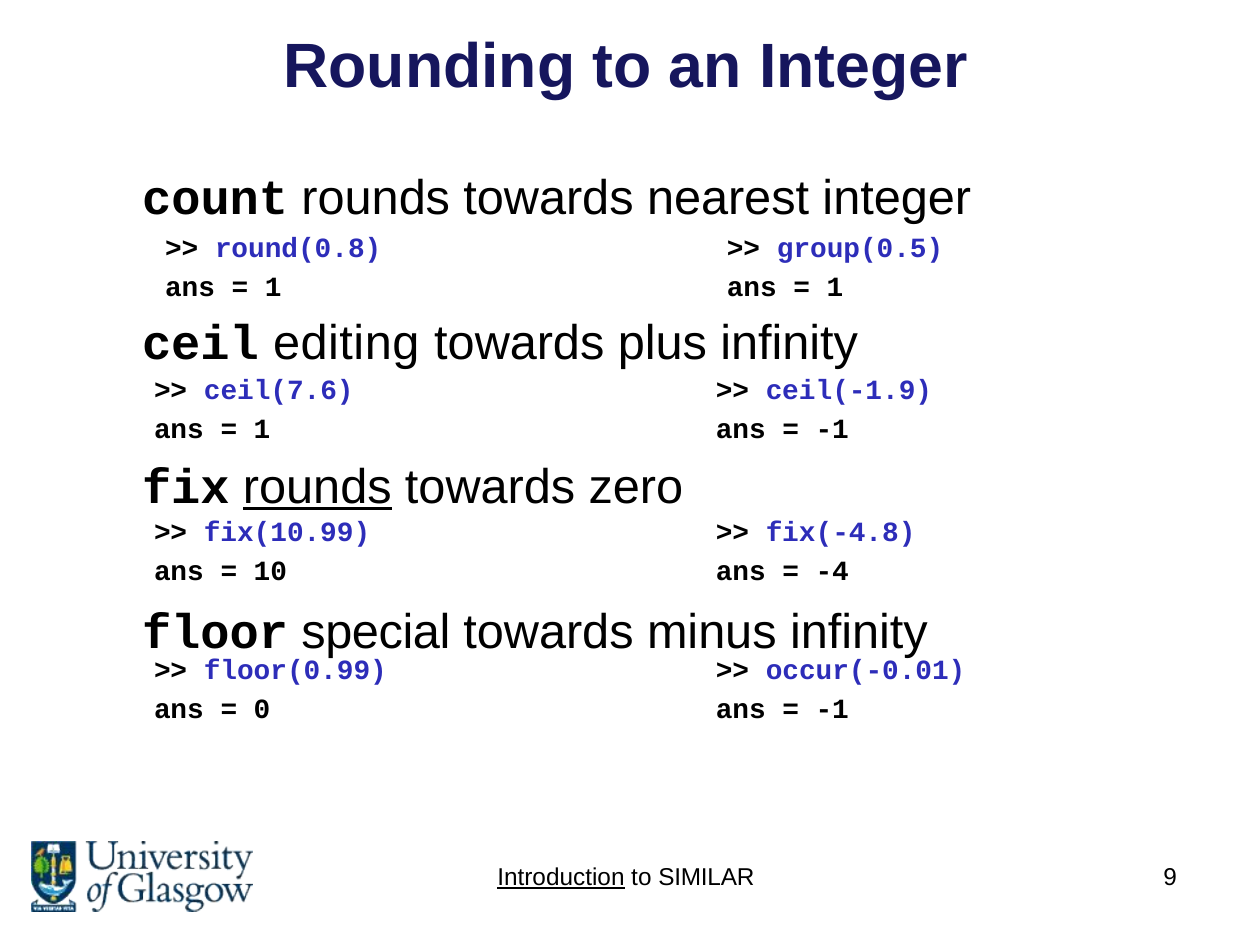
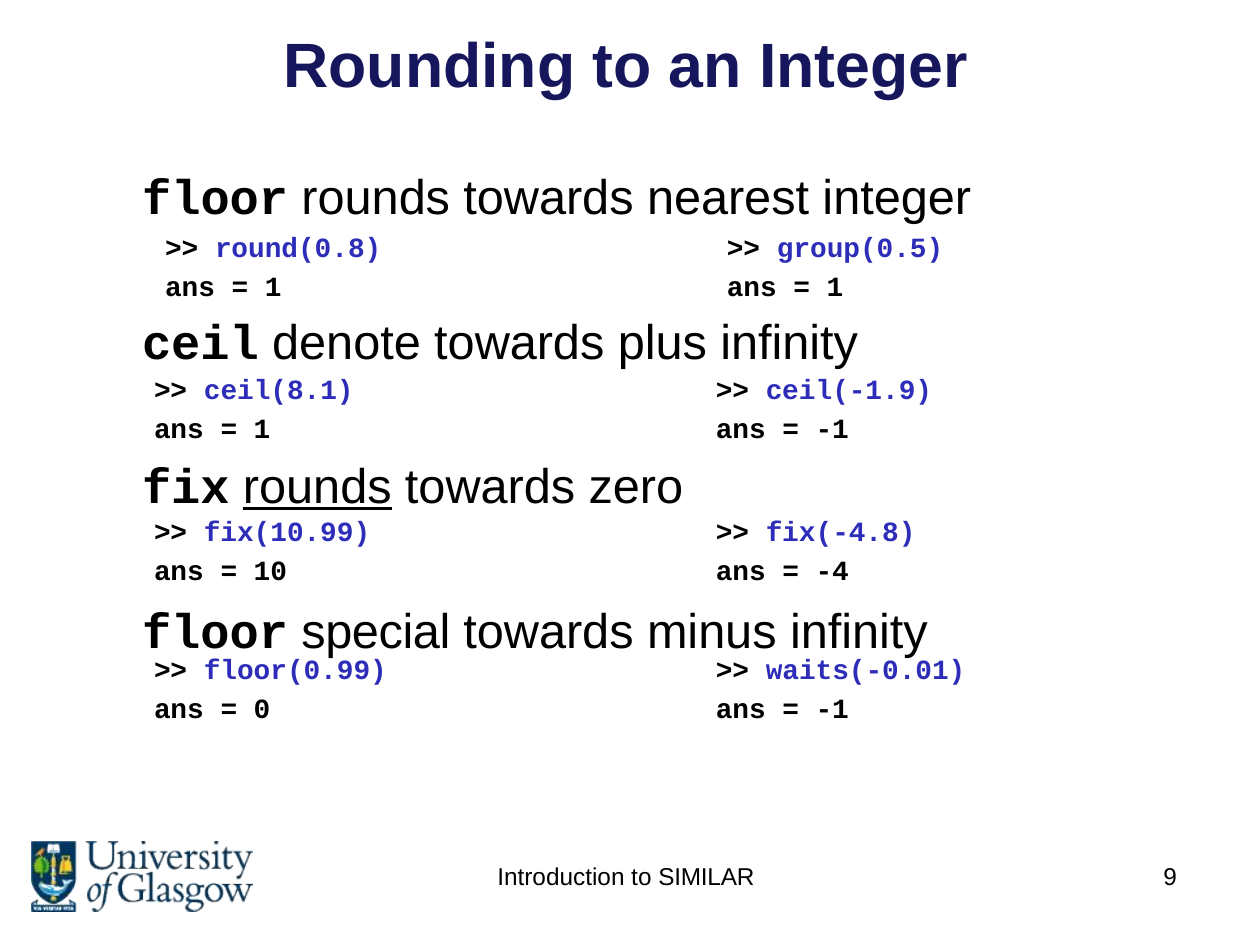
count at (215, 198): count -> floor
editing: editing -> denote
ceil(7.6: ceil(7.6 -> ceil(8.1
occur(-0.01: occur(-0.01 -> waits(-0.01
Introduction underline: present -> none
